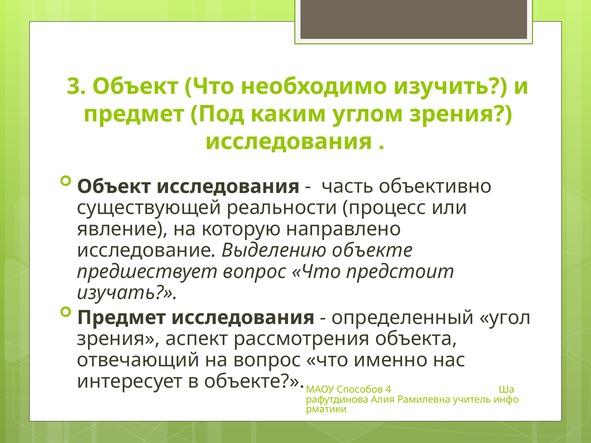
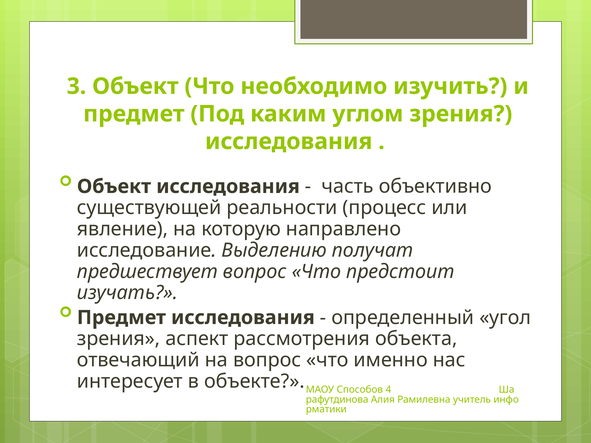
Выделению объекте: объекте -> получат
